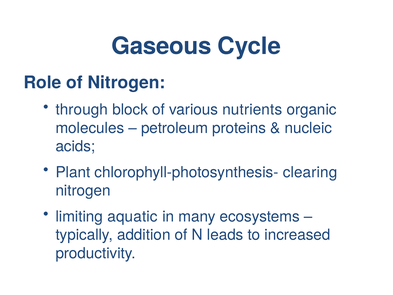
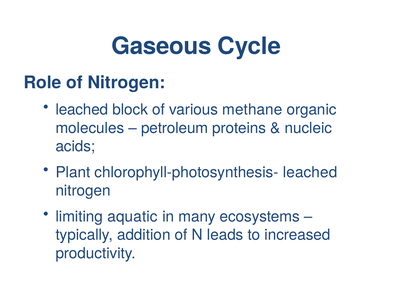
through at (82, 110): through -> leached
nutrients: nutrients -> methane
chlorophyll-photosynthesis- clearing: clearing -> leached
